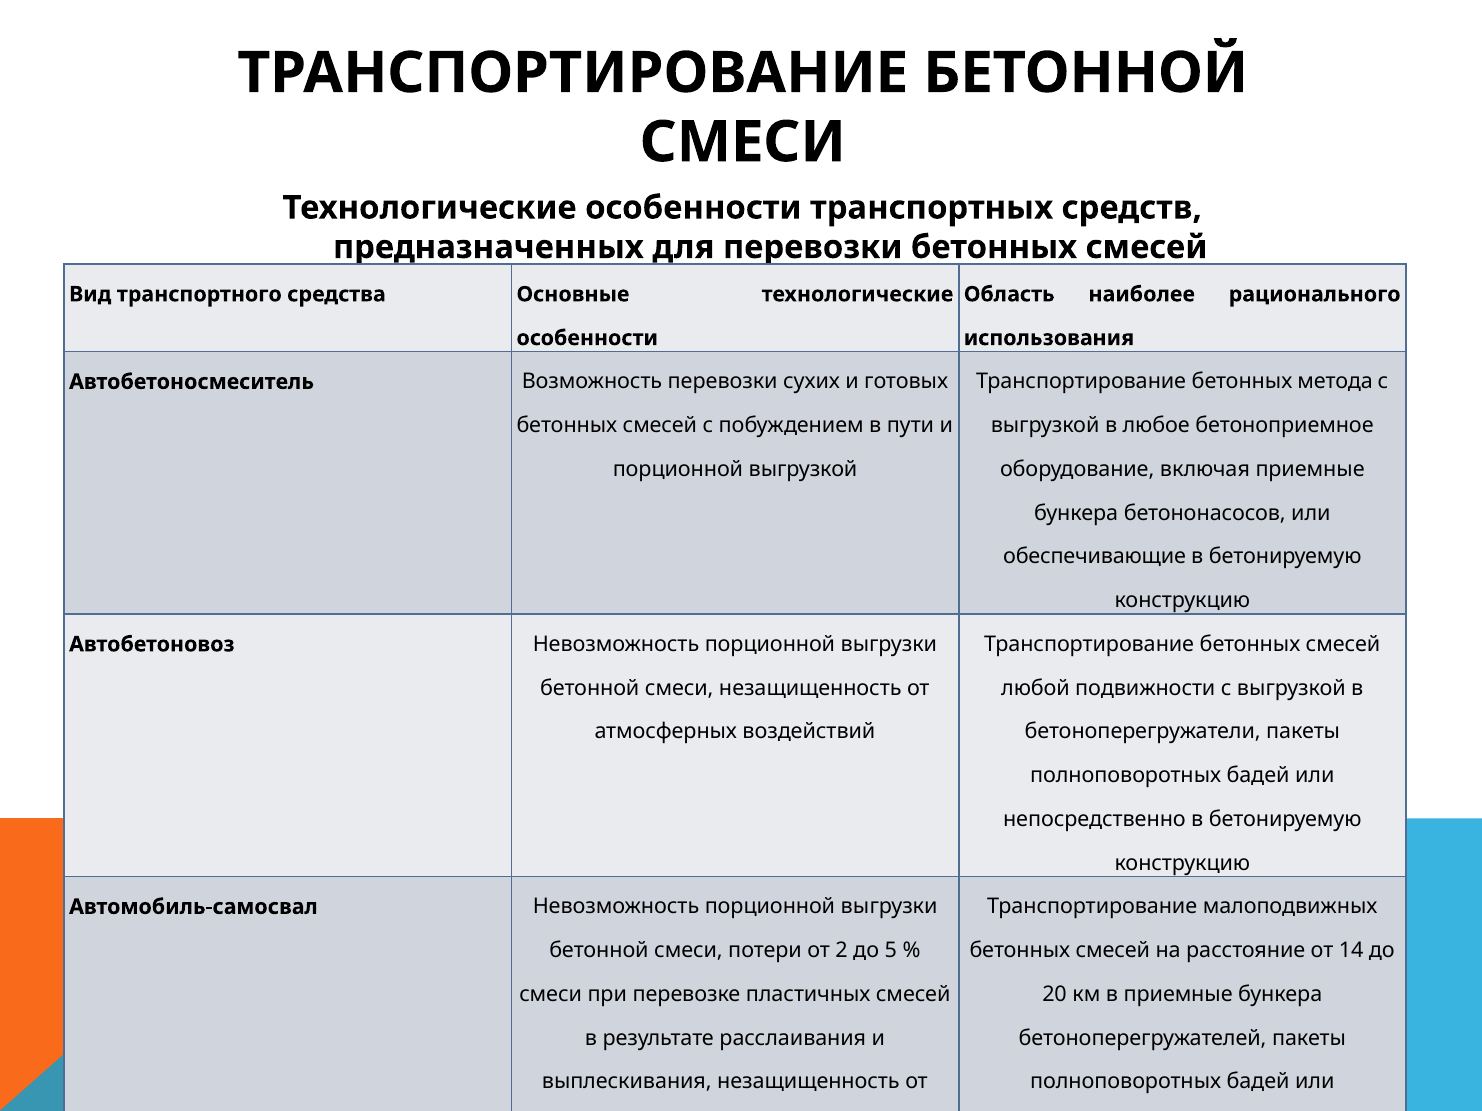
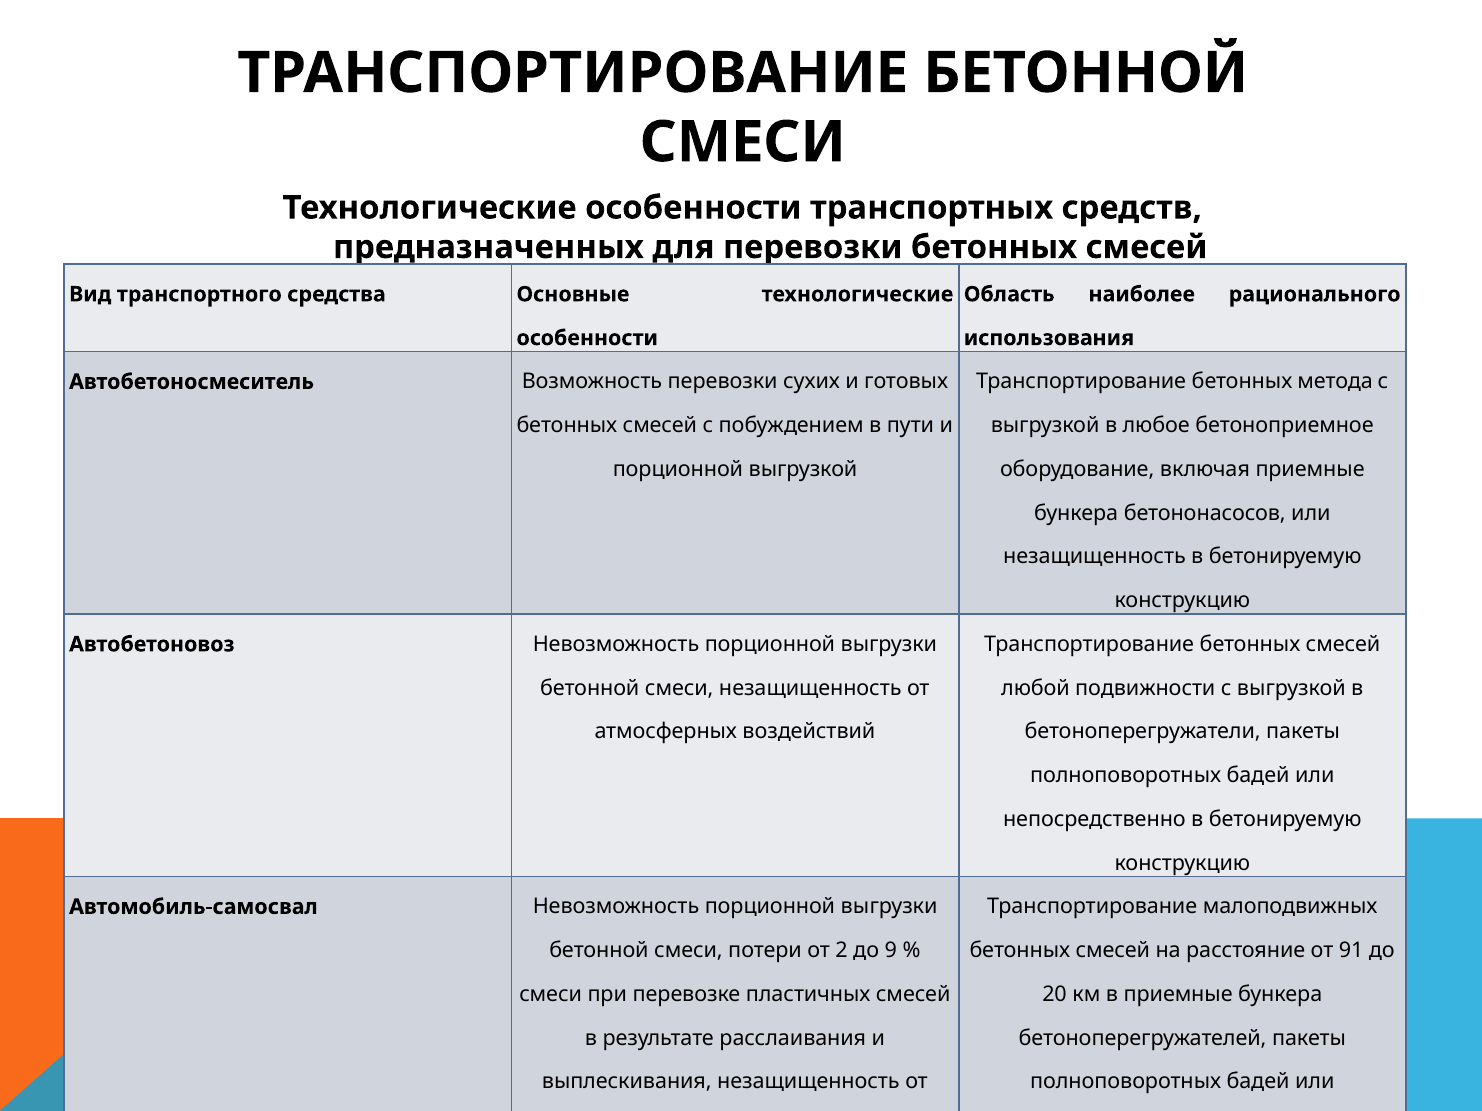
обеспечивающие at (1095, 557): обеспечивающие -> незащищенность
5: 5 -> 9
14: 14 -> 91
